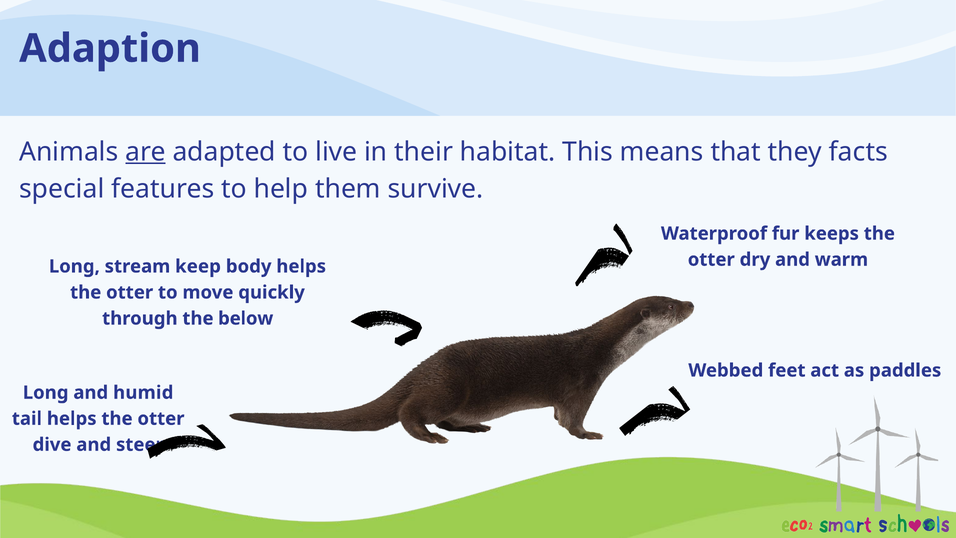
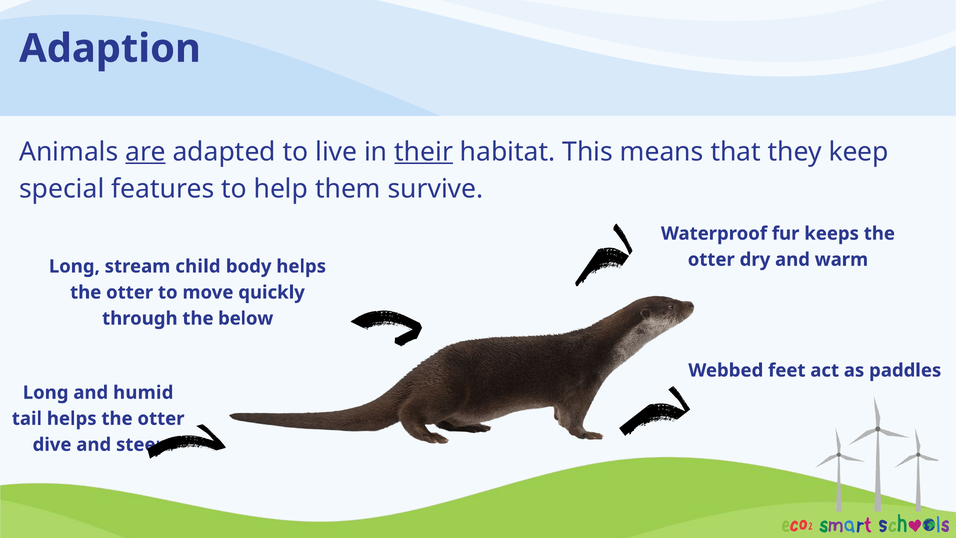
their underline: none -> present
facts: facts -> keep
keep: keep -> child
